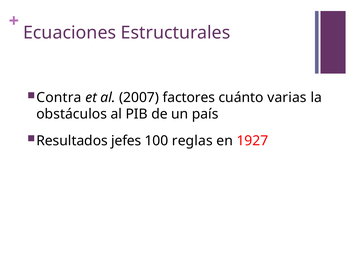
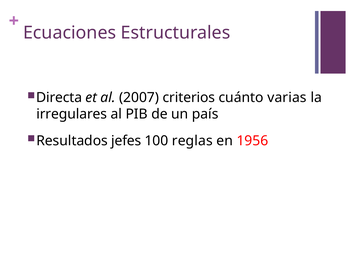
Contra: Contra -> Directa
factores: factores -> criterios
obstáculos: obstáculos -> irregulares
1927: 1927 -> 1956
